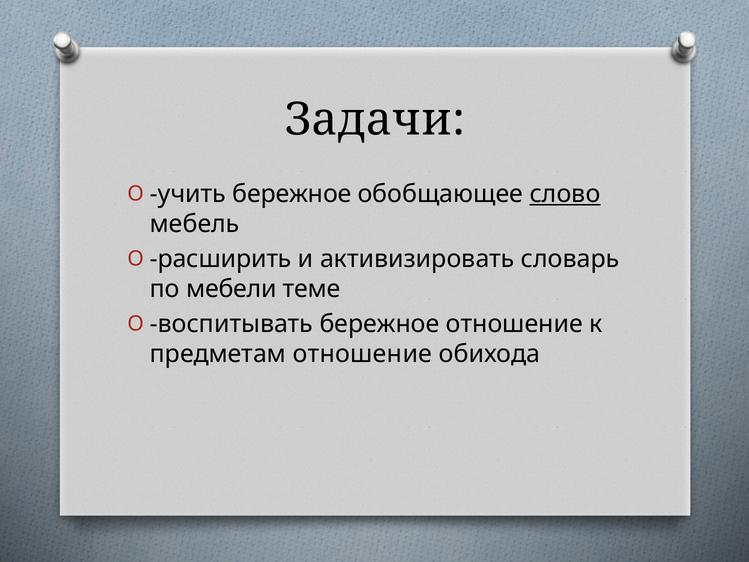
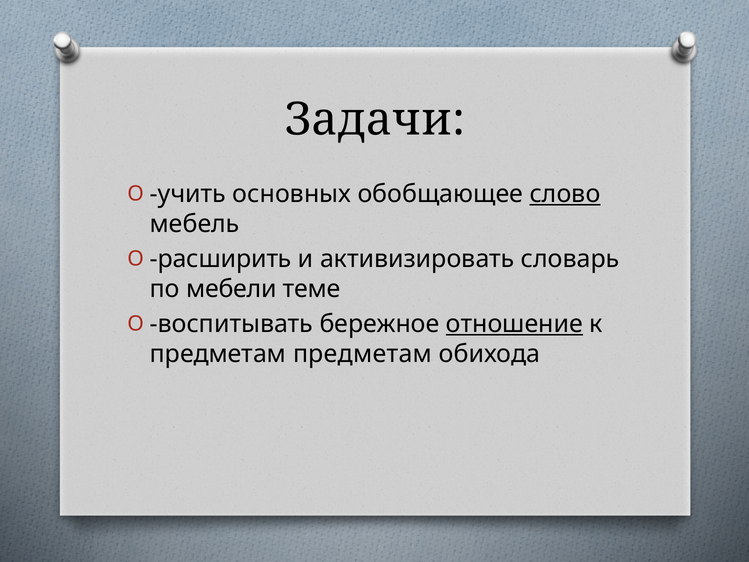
учить бережное: бережное -> основных
отношение at (514, 324) underline: none -> present
предметам отношение: отношение -> предметам
